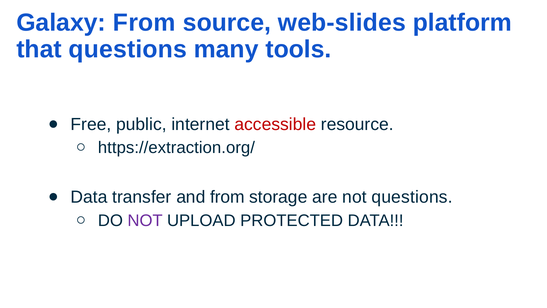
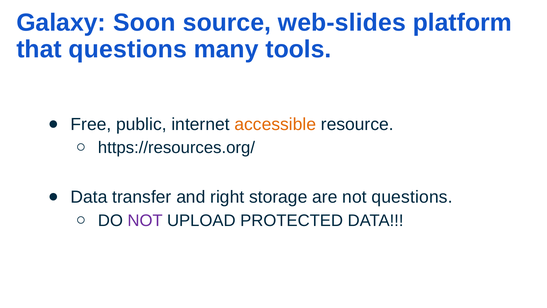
Galaxy From: From -> Soon
accessible colour: red -> orange
https://extraction.org/: https://extraction.org/ -> https://resources.org/
and from: from -> right
